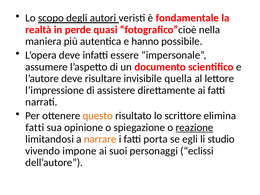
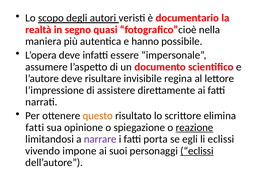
fondamentale: fondamentale -> documentario
perde: perde -> segno
quella: quella -> regina
narrare colour: orange -> purple
li studio: studio -> eclissi
eclissi at (197, 151) underline: none -> present
